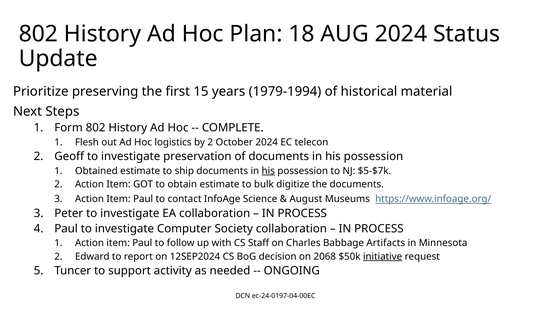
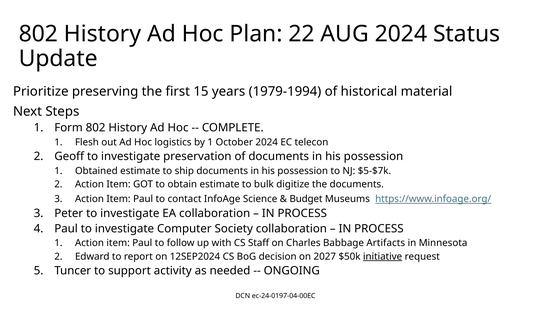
18: 18 -> 22
by 2: 2 -> 1
his at (268, 171) underline: present -> none
August: August -> Budget
2068: 2068 -> 2027
